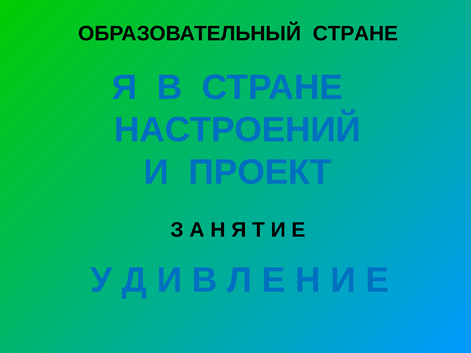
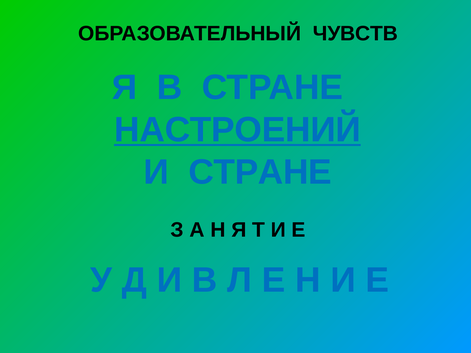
ОБРАЗОВАТЕЛЬНЫЙ СТРАНЕ: СТРАНЕ -> ЧУВСТВ
НАСТРОЕНИЙ underline: none -> present
И ПРОЕКТ: ПРОЕКТ -> СТРАНЕ
